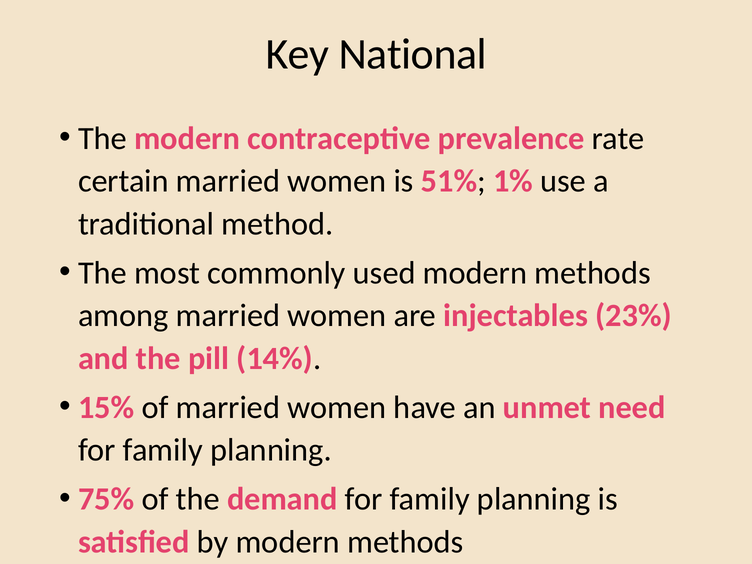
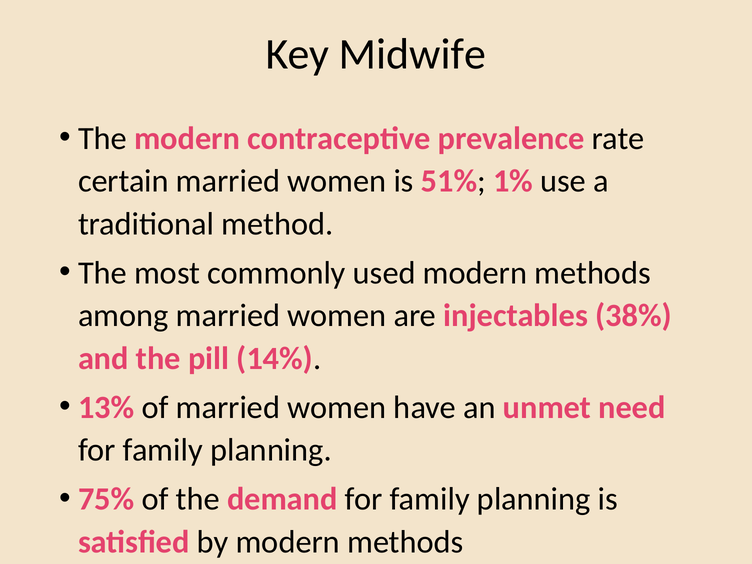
National: National -> Midwife
23%: 23% -> 38%
15%: 15% -> 13%
